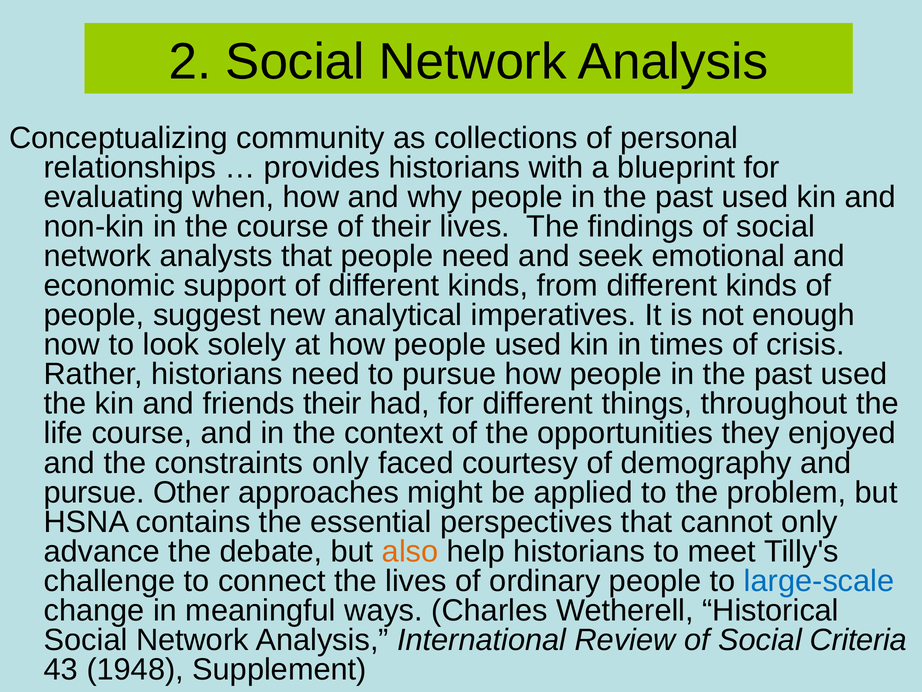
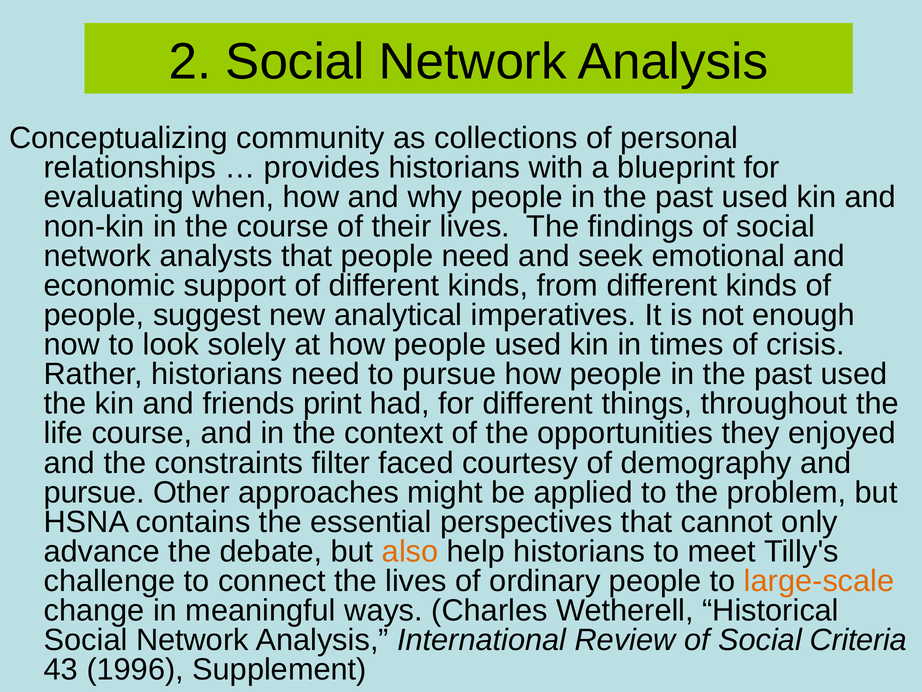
friends their: their -> print
constraints only: only -> filter
large-scale colour: blue -> orange
1948: 1948 -> 1996
